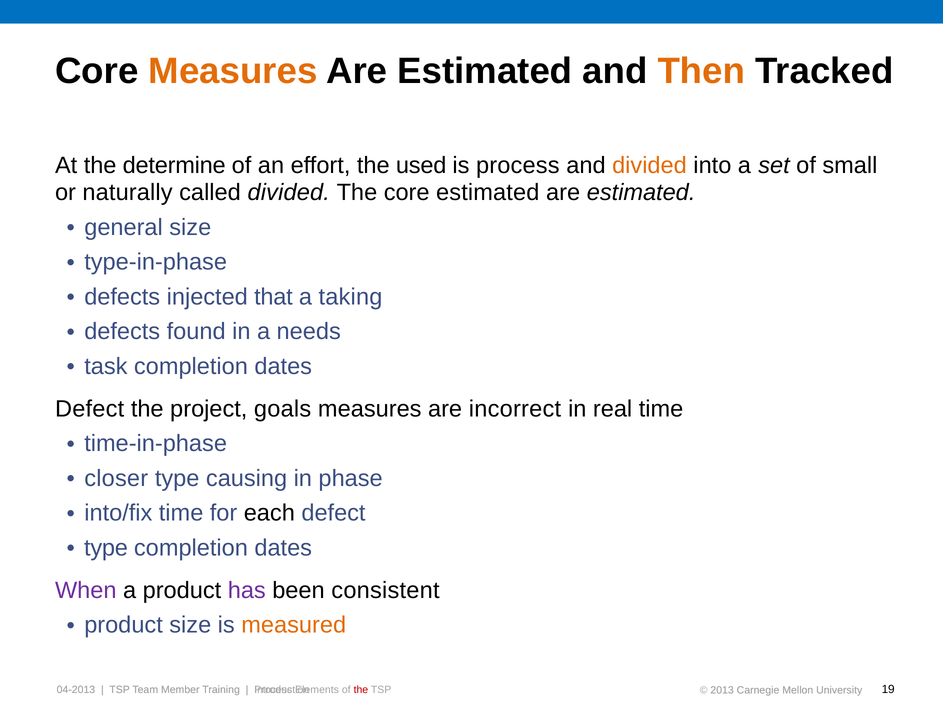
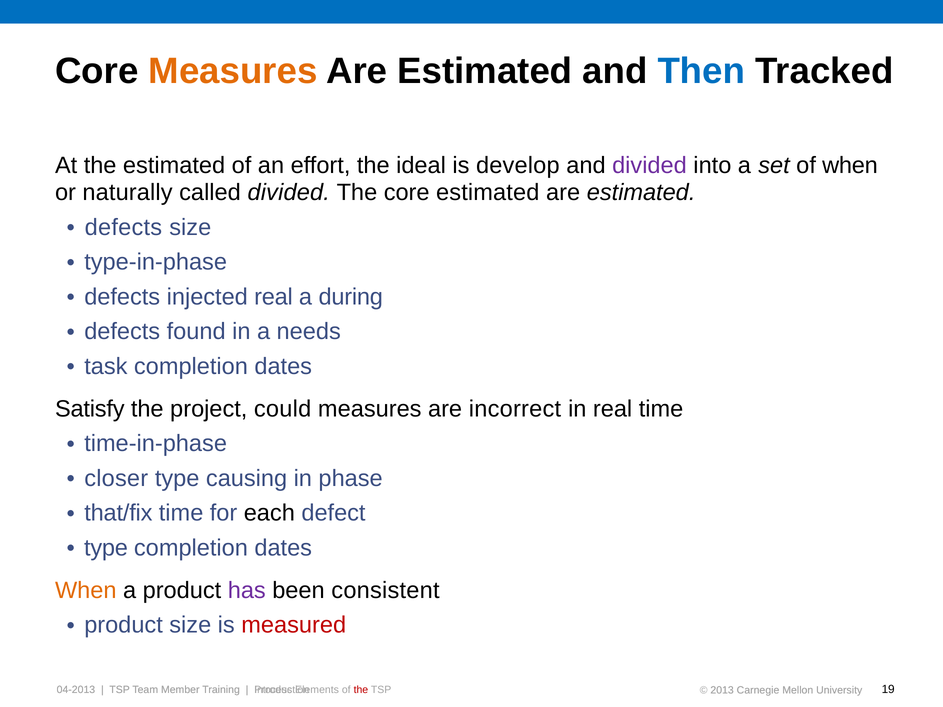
Then colour: orange -> blue
the determine: determine -> estimated
used: used -> ideal
is process: process -> develop
divided at (649, 166) colour: orange -> purple
of small: small -> when
general at (124, 227): general -> defects
injected that: that -> real
taking: taking -> during
Defect at (90, 409): Defect -> Satisfy
goals: goals -> could
into/fix: into/fix -> that/fix
When at (86, 591) colour: purple -> orange
measured colour: orange -> red
